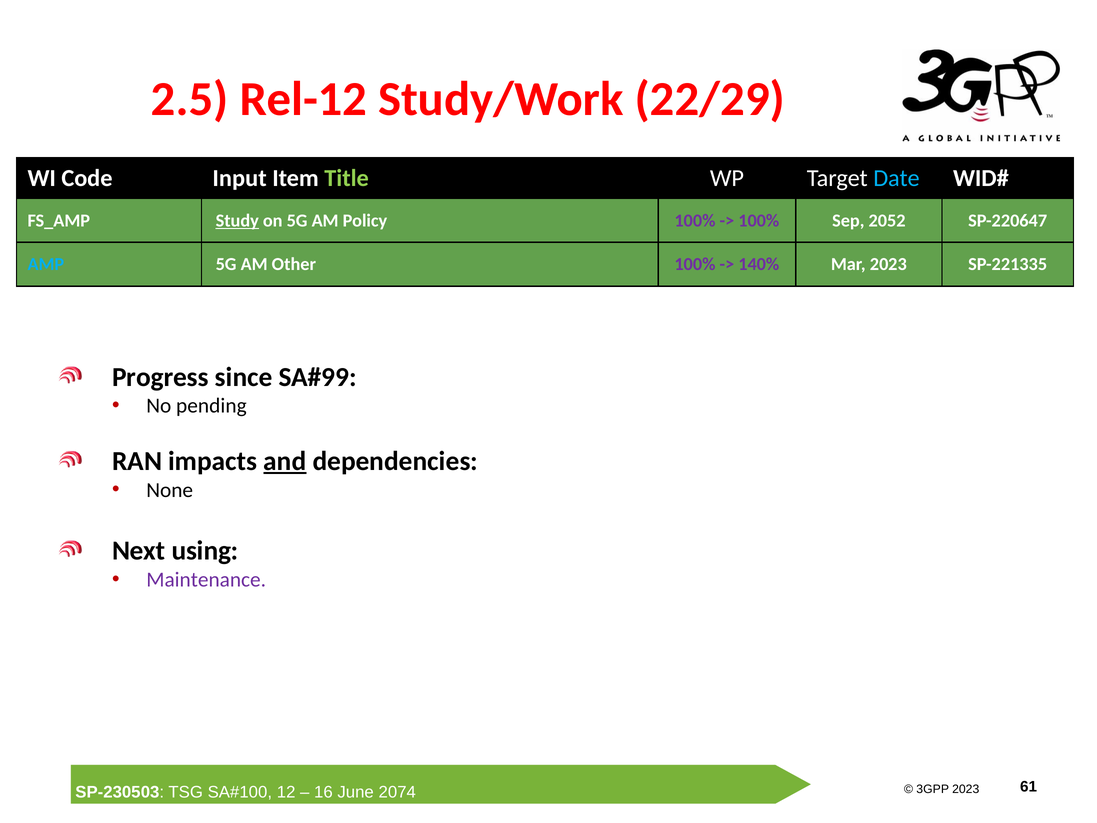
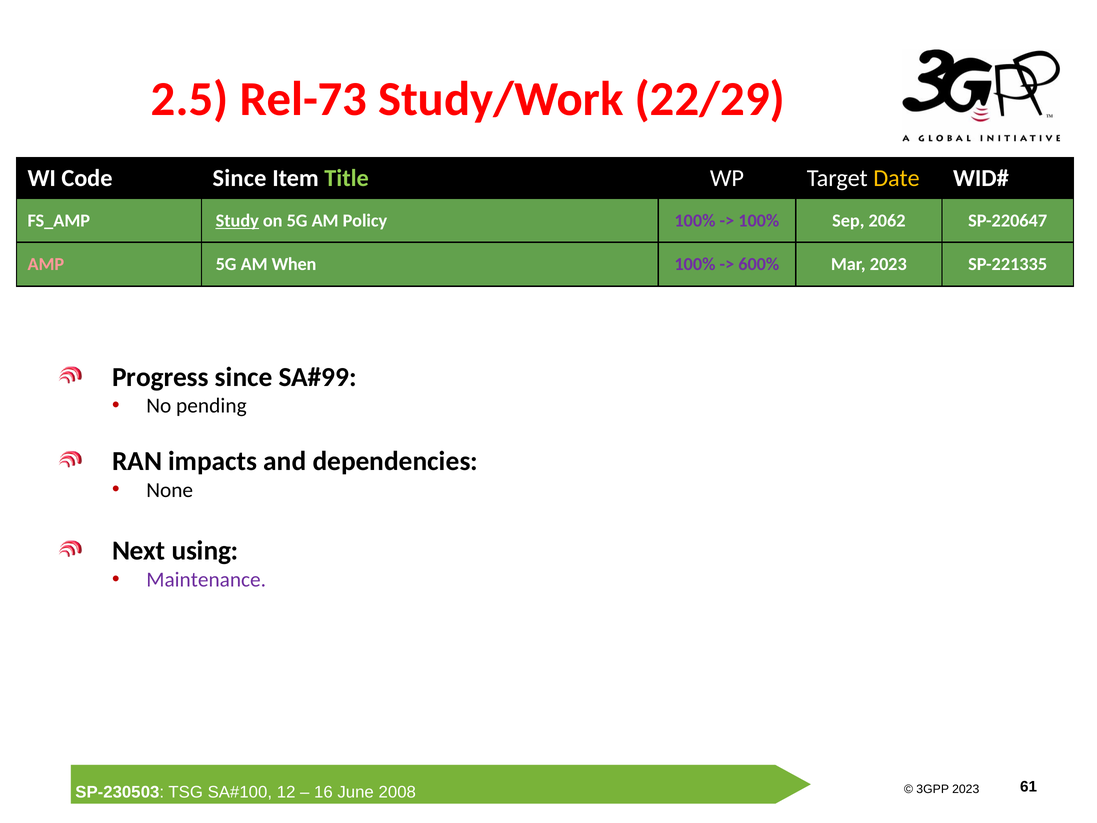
Rel-12: Rel-12 -> Rel-73
Code Input: Input -> Since
Date colour: light blue -> yellow
2052: 2052 -> 2062
AMP colour: light blue -> pink
Other: Other -> When
140%: 140% -> 600%
and underline: present -> none
2074: 2074 -> 2008
